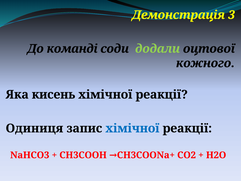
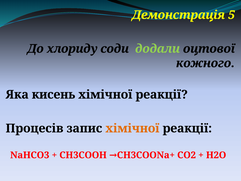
3: 3 -> 5
команді: команді -> хлориду
Одиниця: Одиниця -> Процесів
хімічної at (132, 128) colour: blue -> orange
